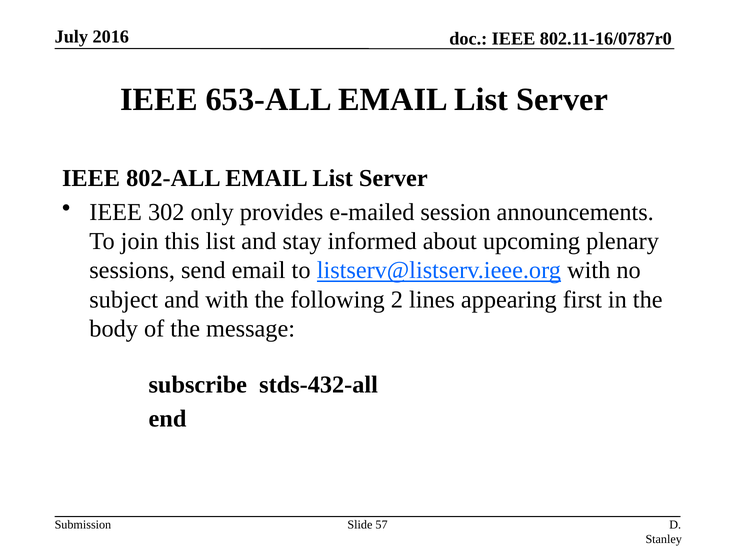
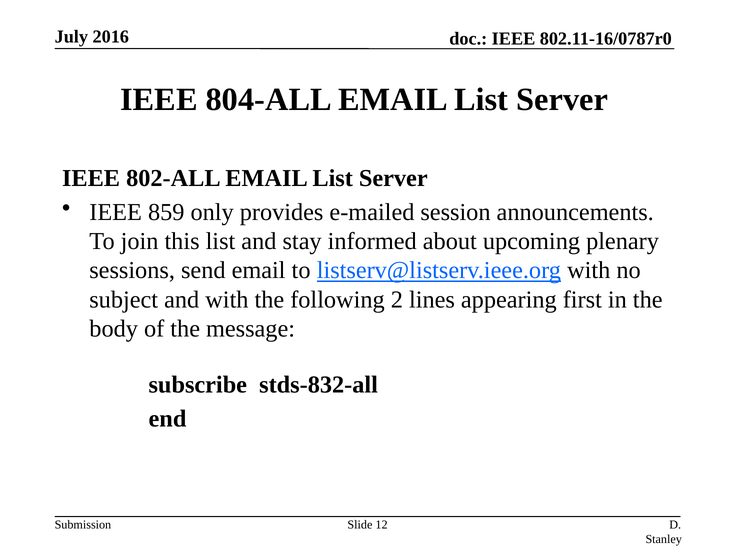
653-ALL: 653-ALL -> 804-ALL
302: 302 -> 859
stds-432-all: stds-432-all -> stds-832-all
57: 57 -> 12
